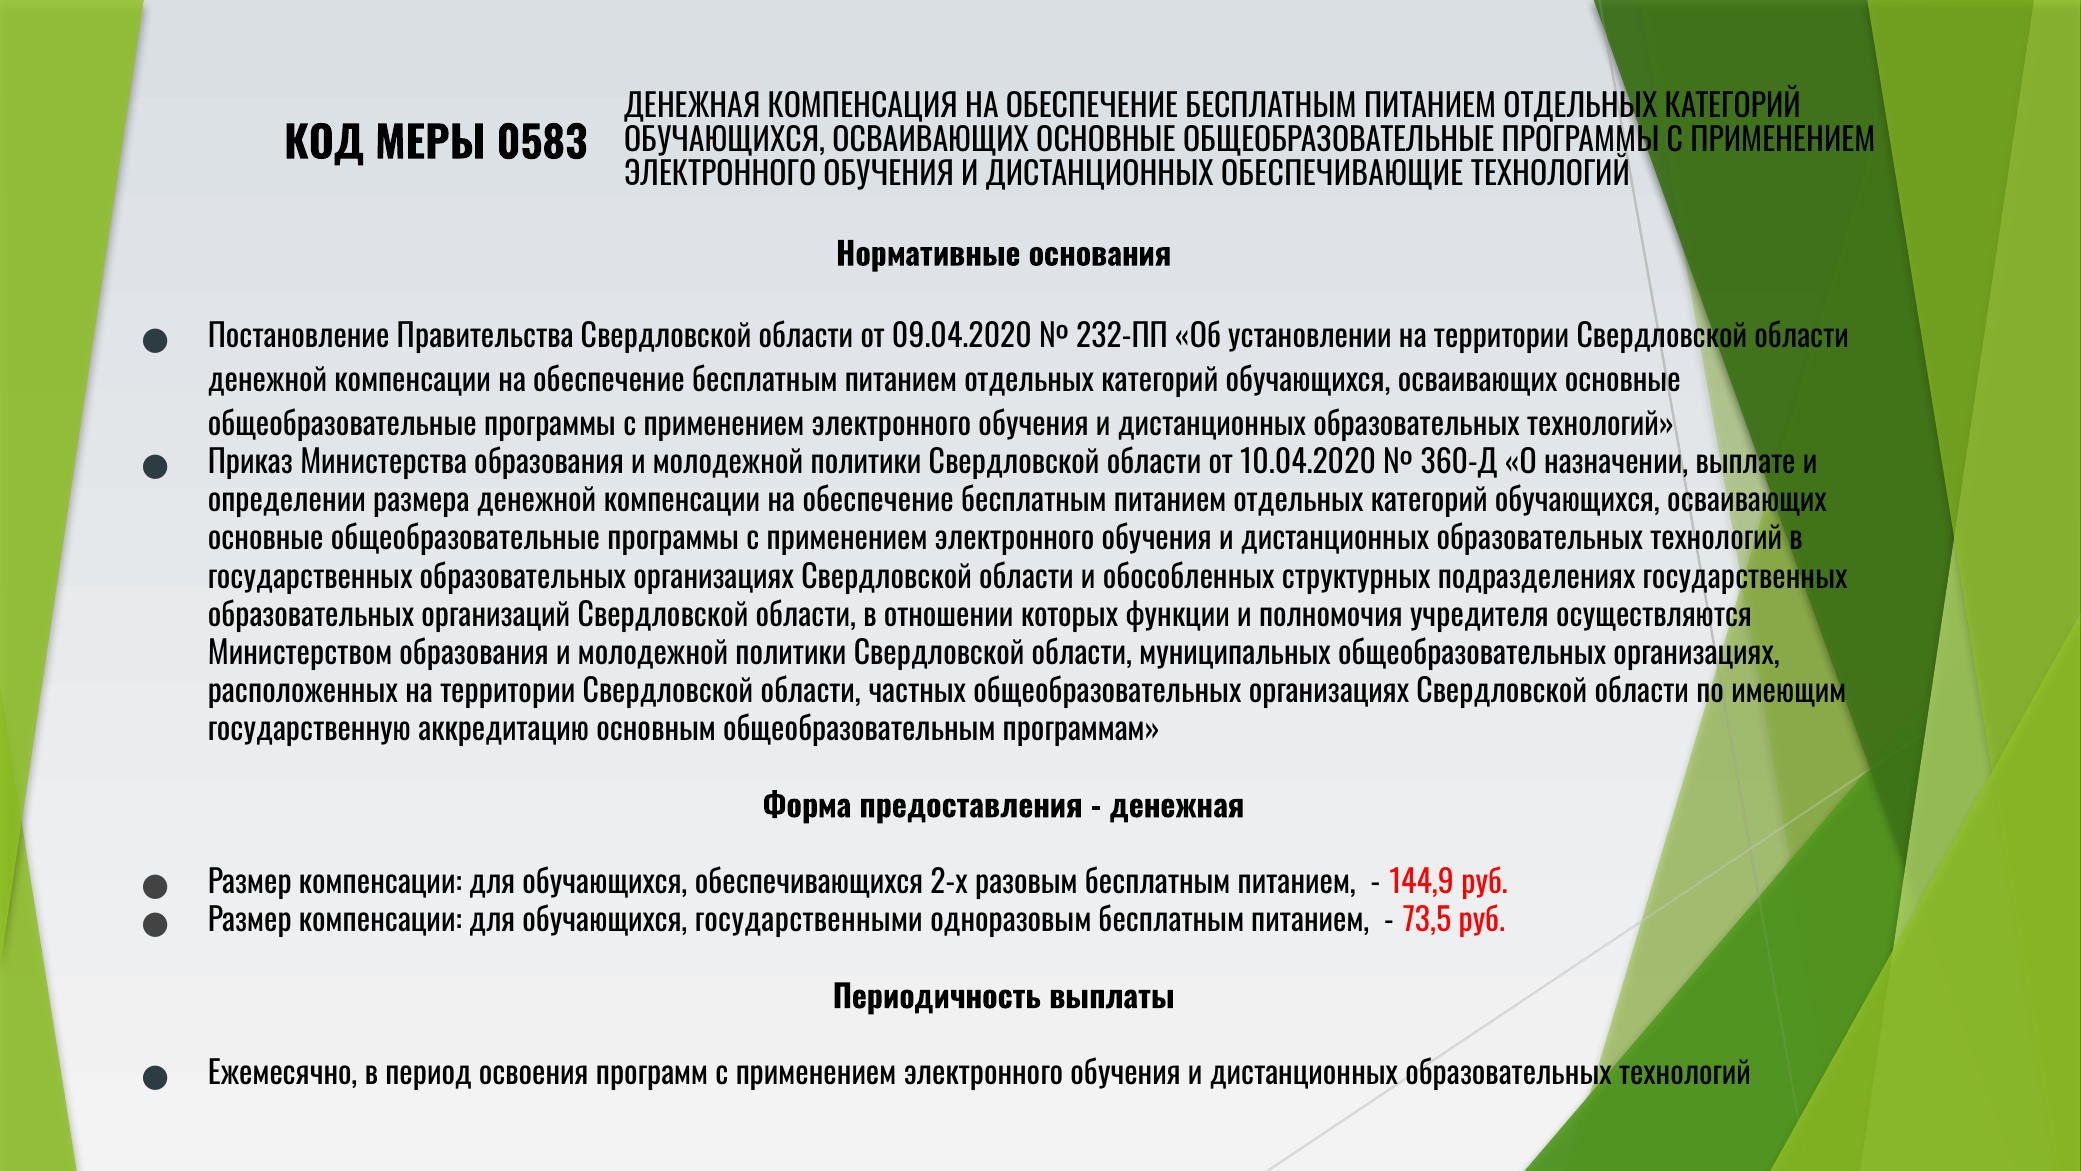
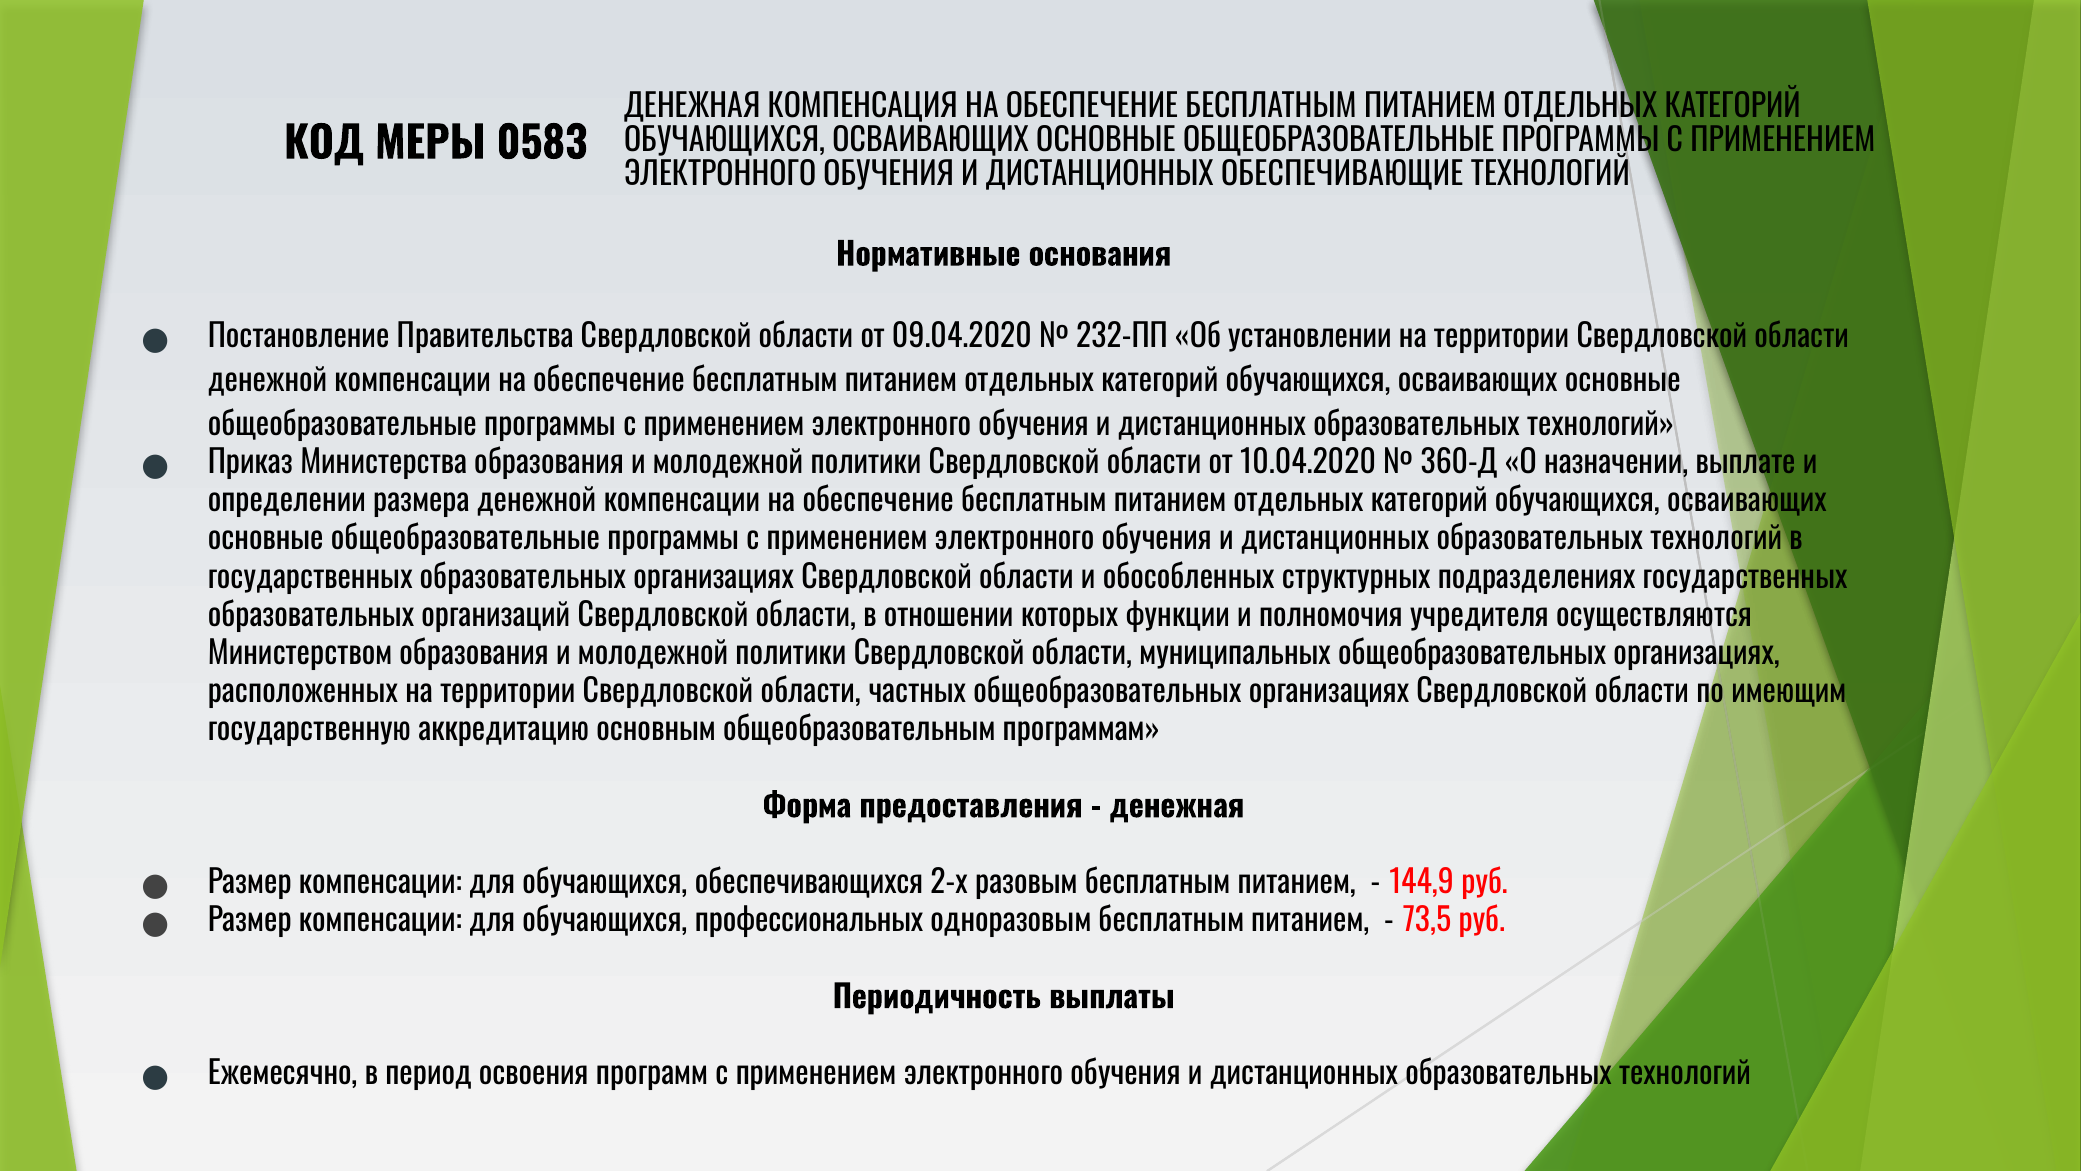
государственными: государственными -> профессиональных
